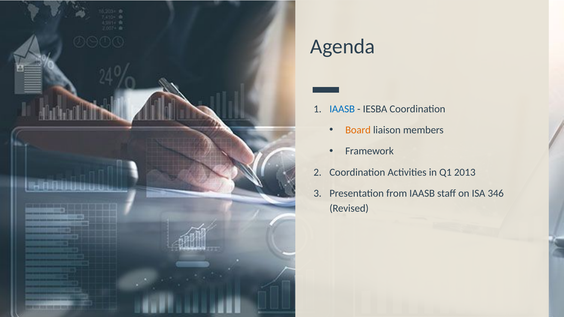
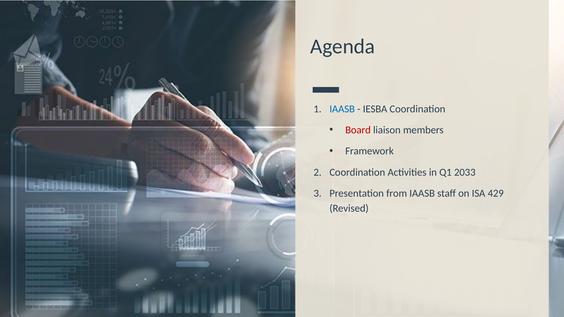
Board colour: orange -> red
2013: 2013 -> 2033
346: 346 -> 429
